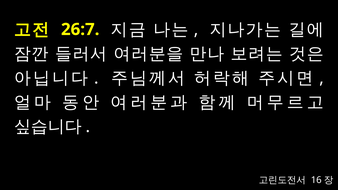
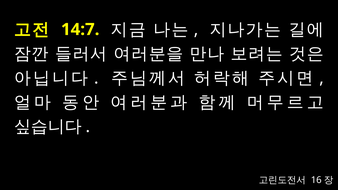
26:7: 26:7 -> 14:7
